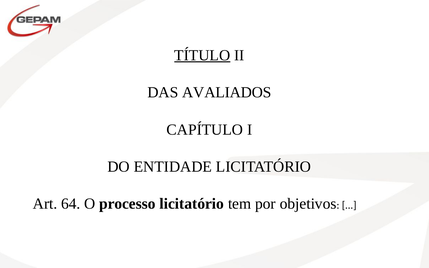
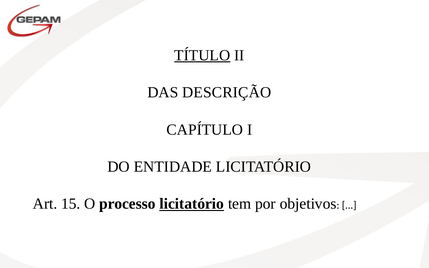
AVALIADOS: AVALIADOS -> DESCRIÇÃO
64: 64 -> 15
licitatório at (192, 204) underline: none -> present
